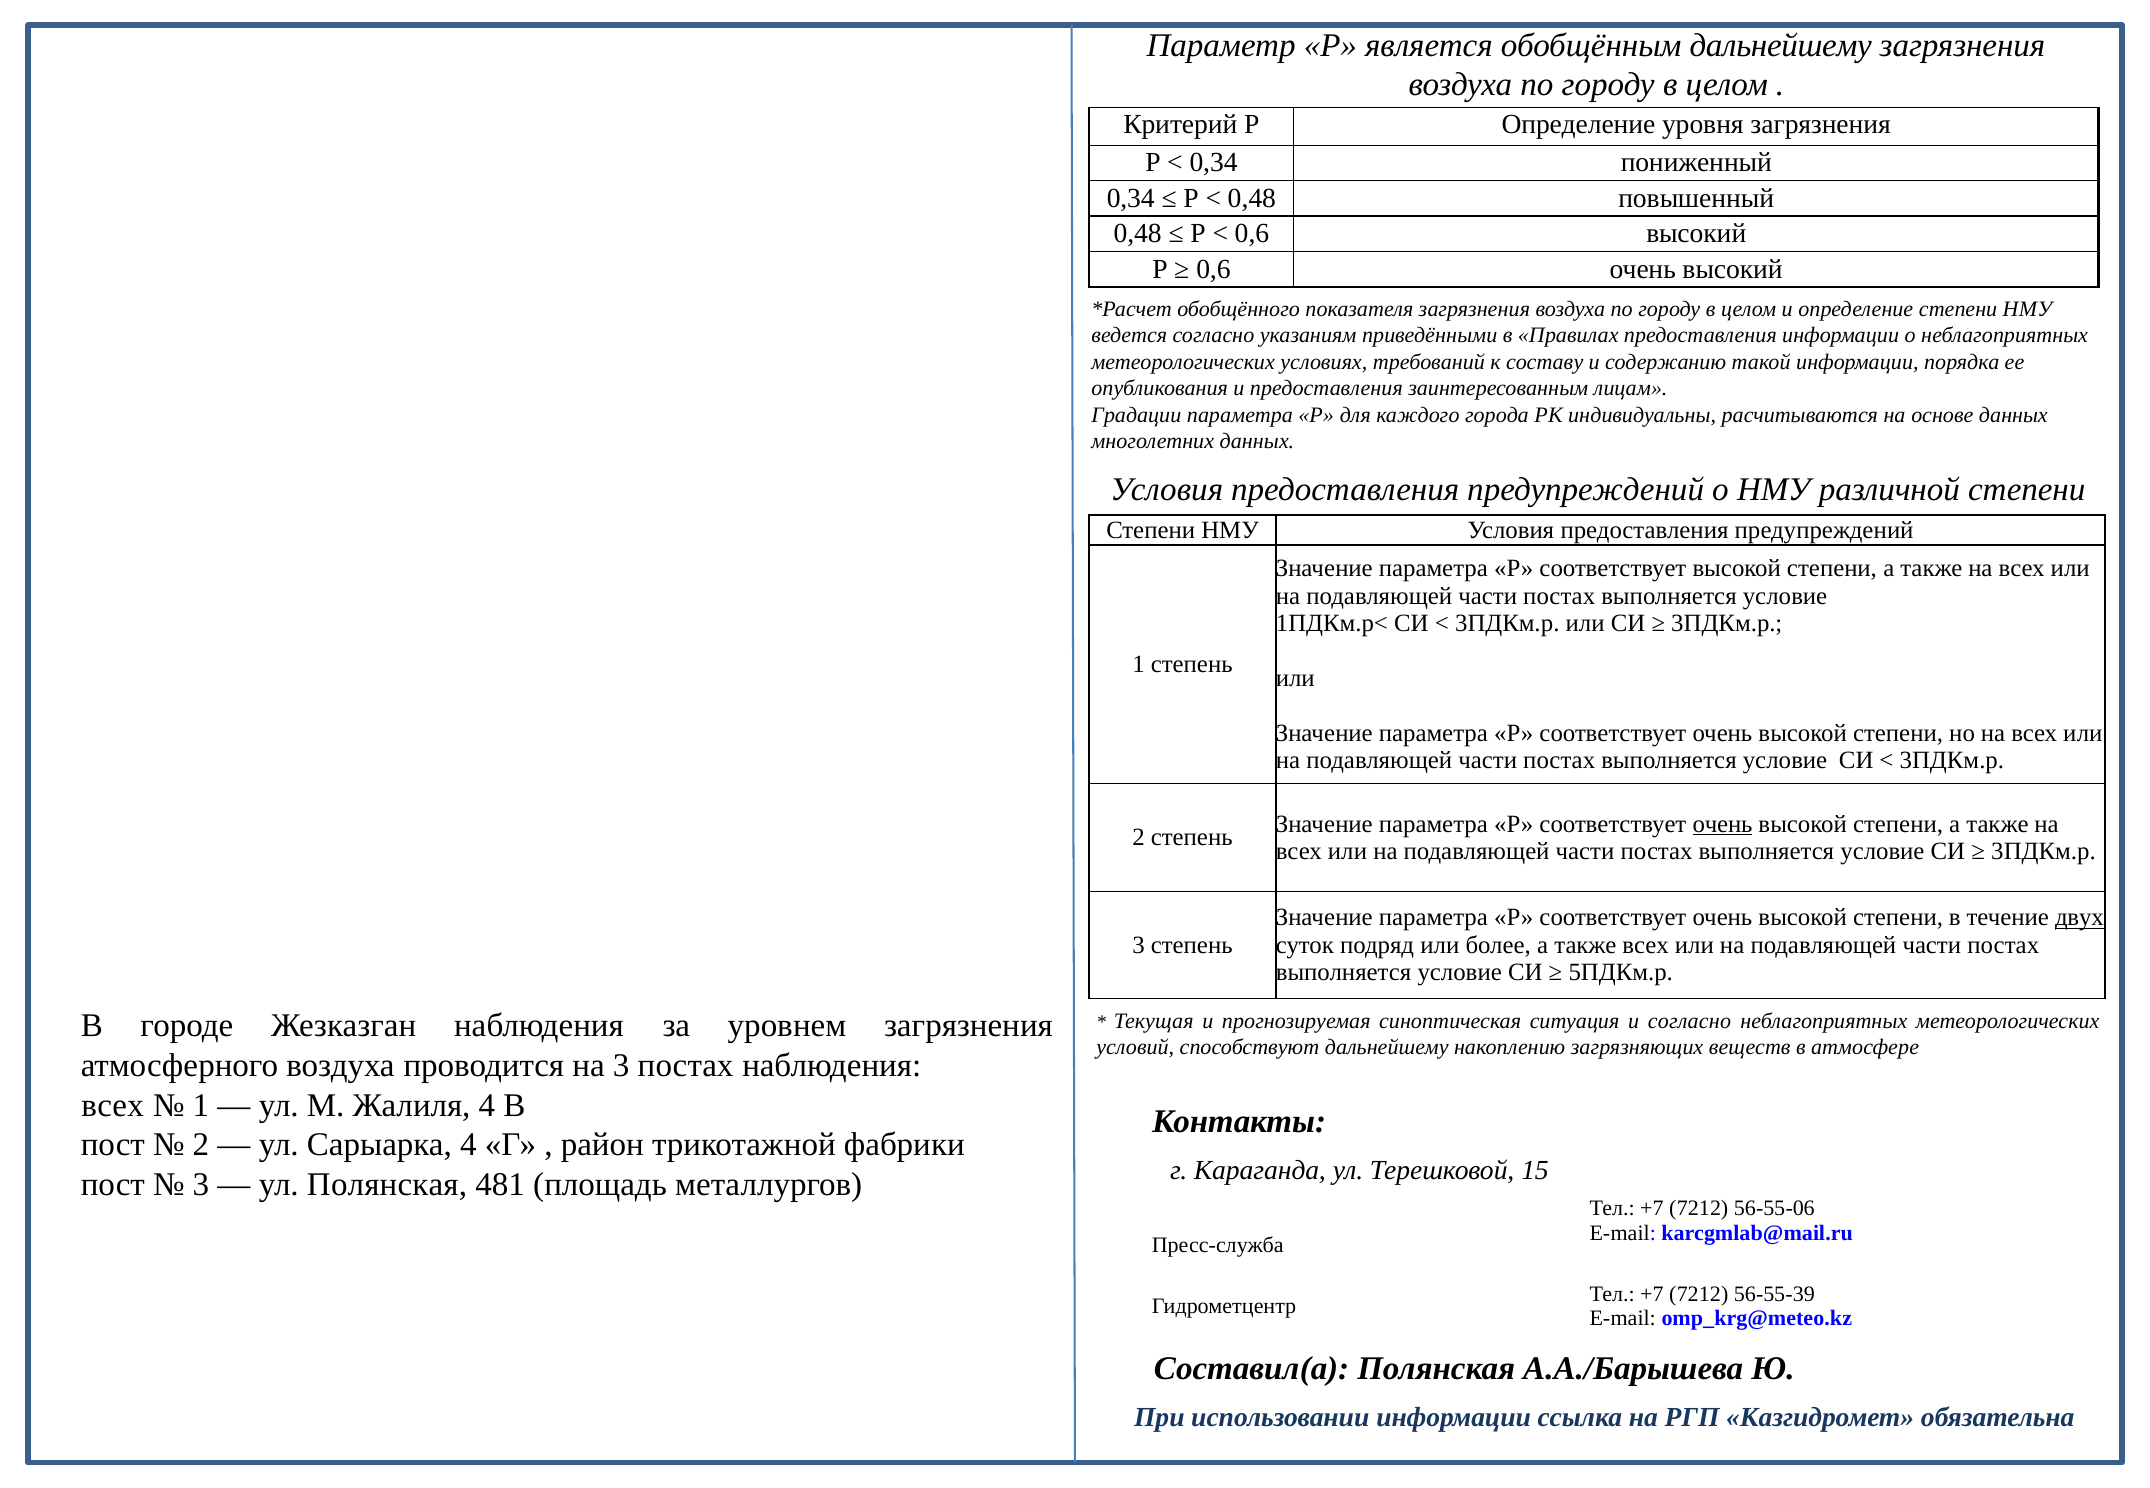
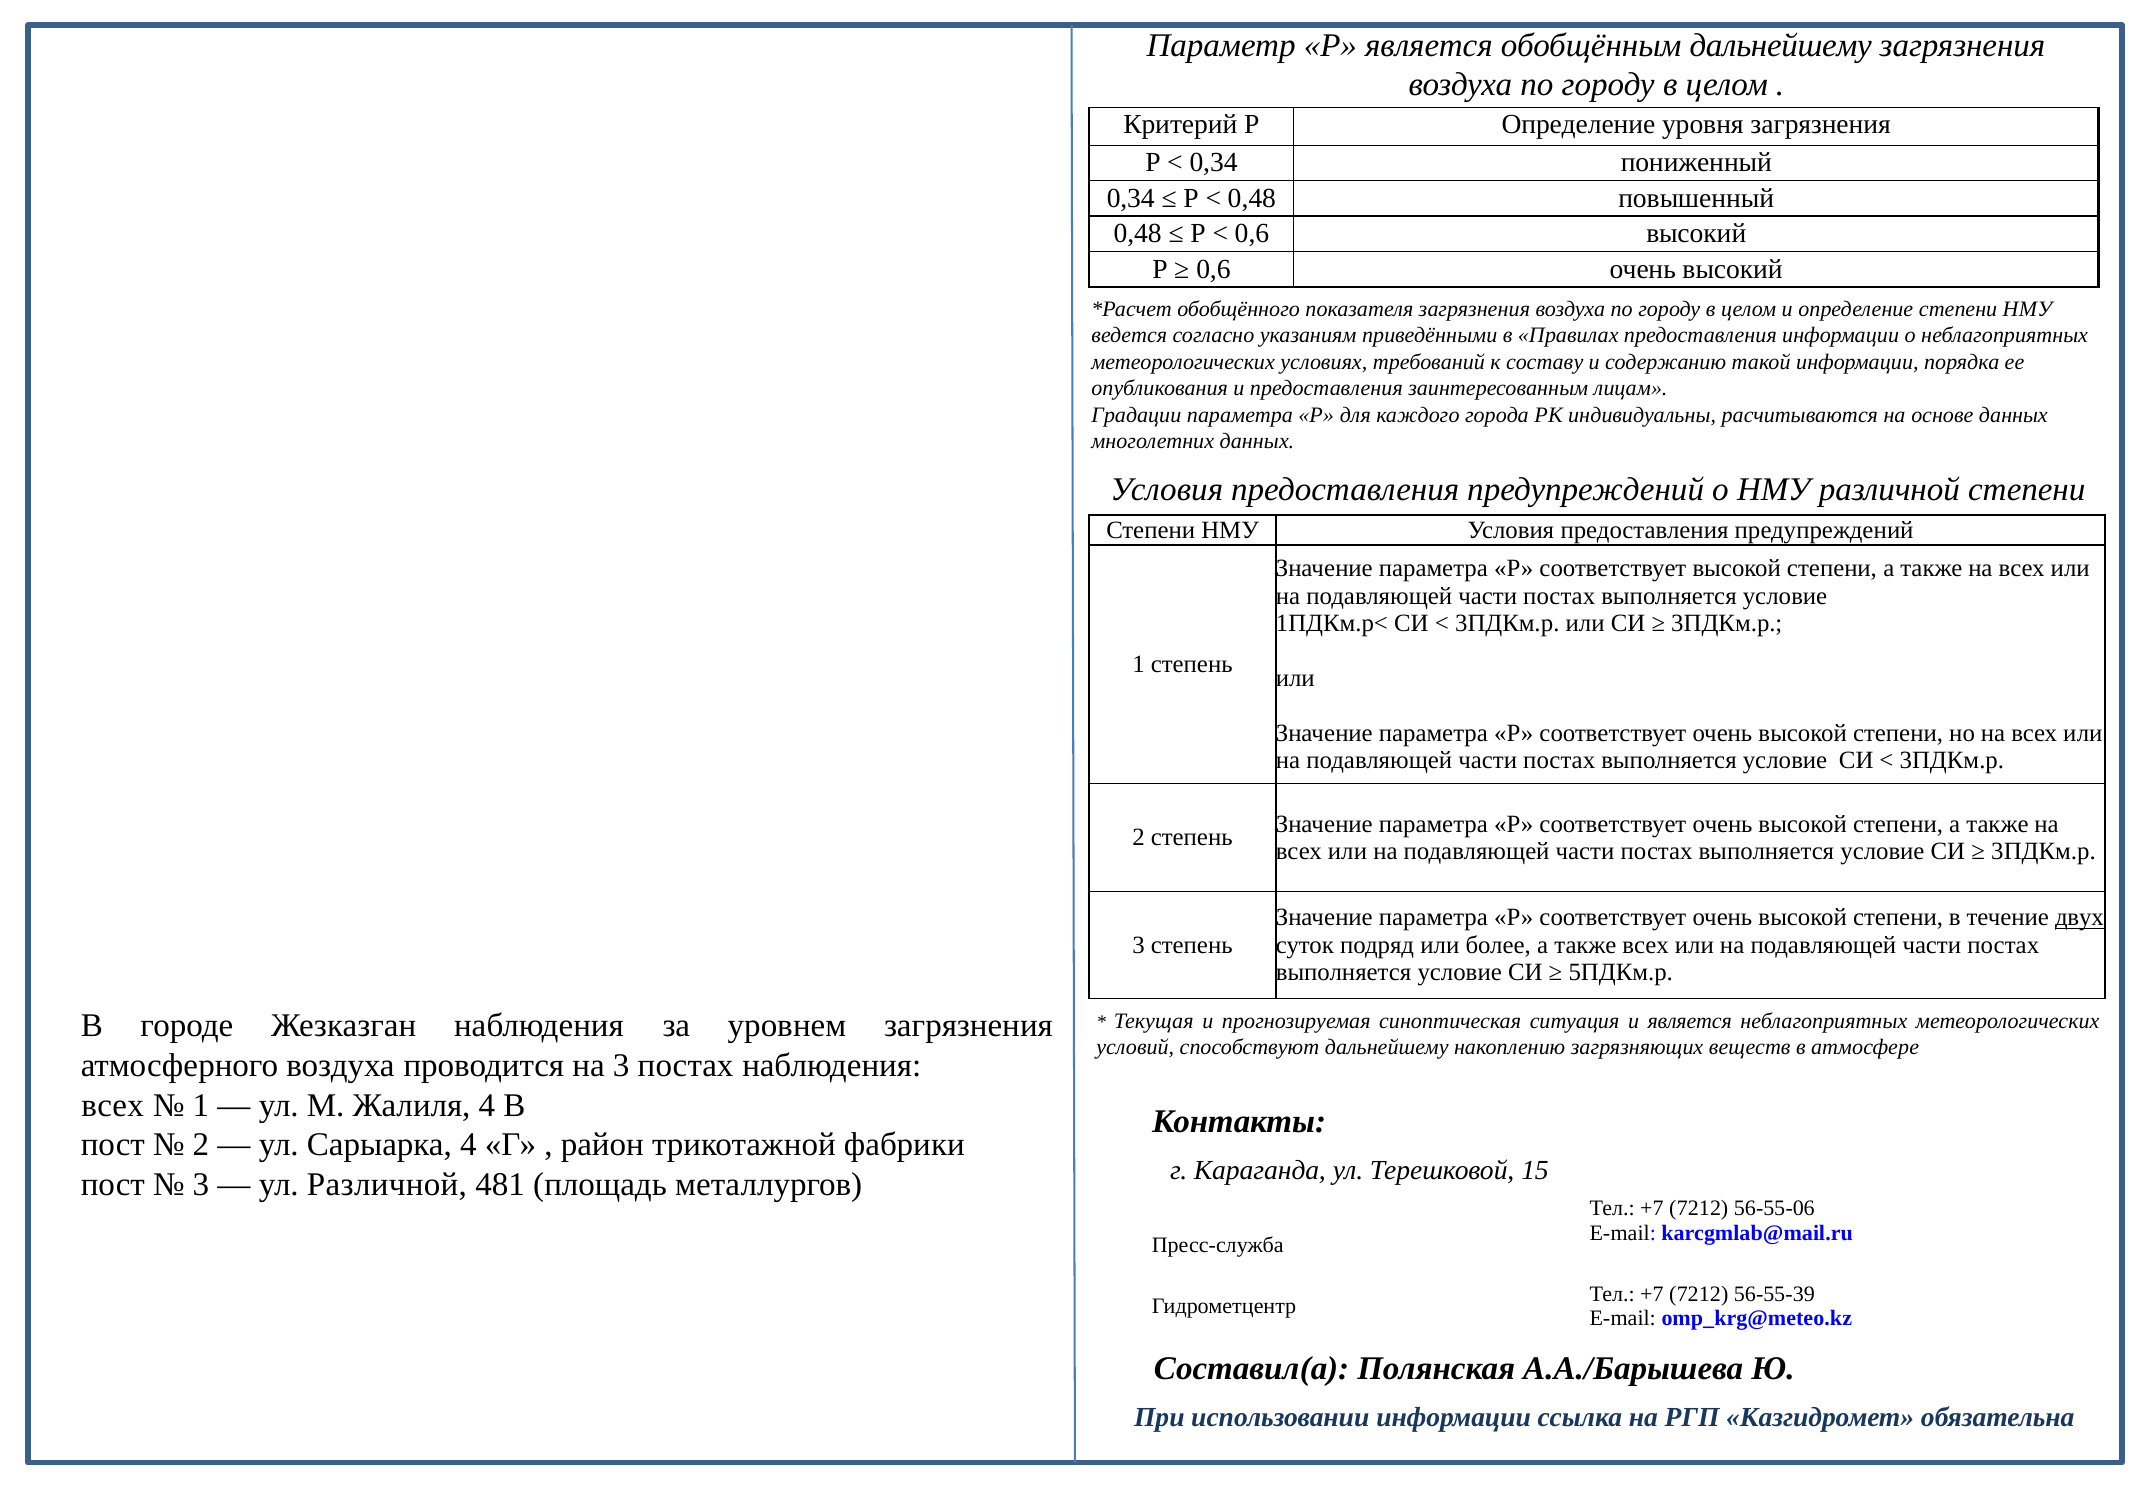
очень at (1723, 824) underline: present -> none
и согласно: согласно -> является
ул Полянская: Полянская -> Различной
